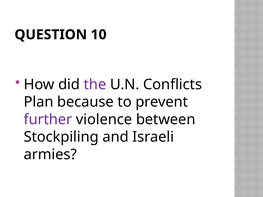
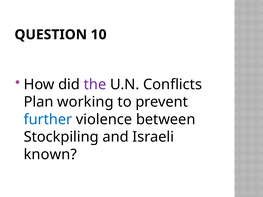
because: because -> working
further colour: purple -> blue
armies: armies -> known
